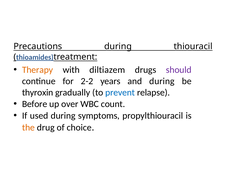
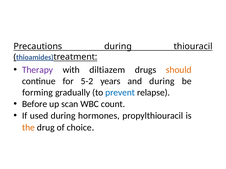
Therapy colour: orange -> purple
should colour: purple -> orange
2-2: 2-2 -> 5-2
thyroxin: thyroxin -> forming
over: over -> scan
symptoms: symptoms -> hormones
